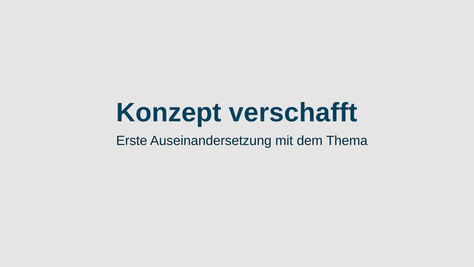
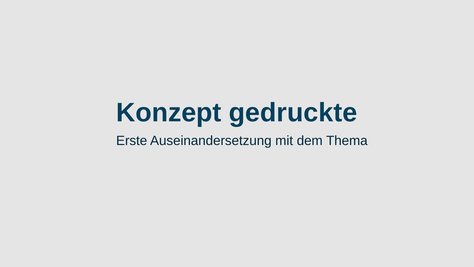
verschafft: verschafft -> gedruckte
